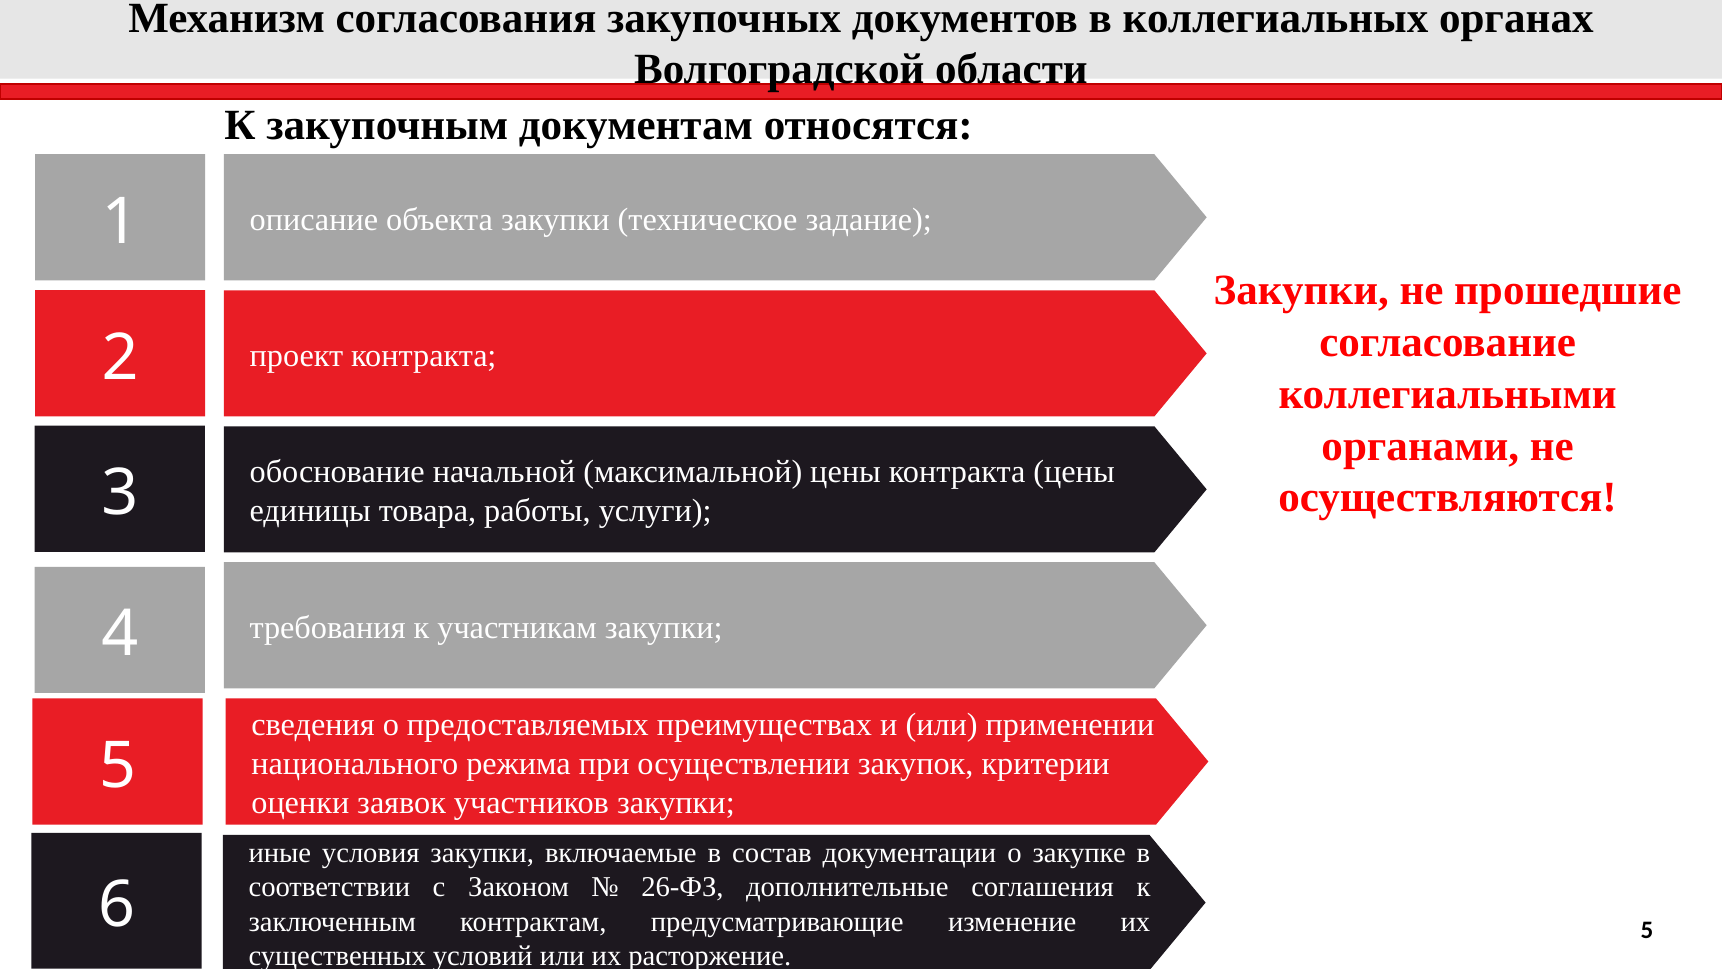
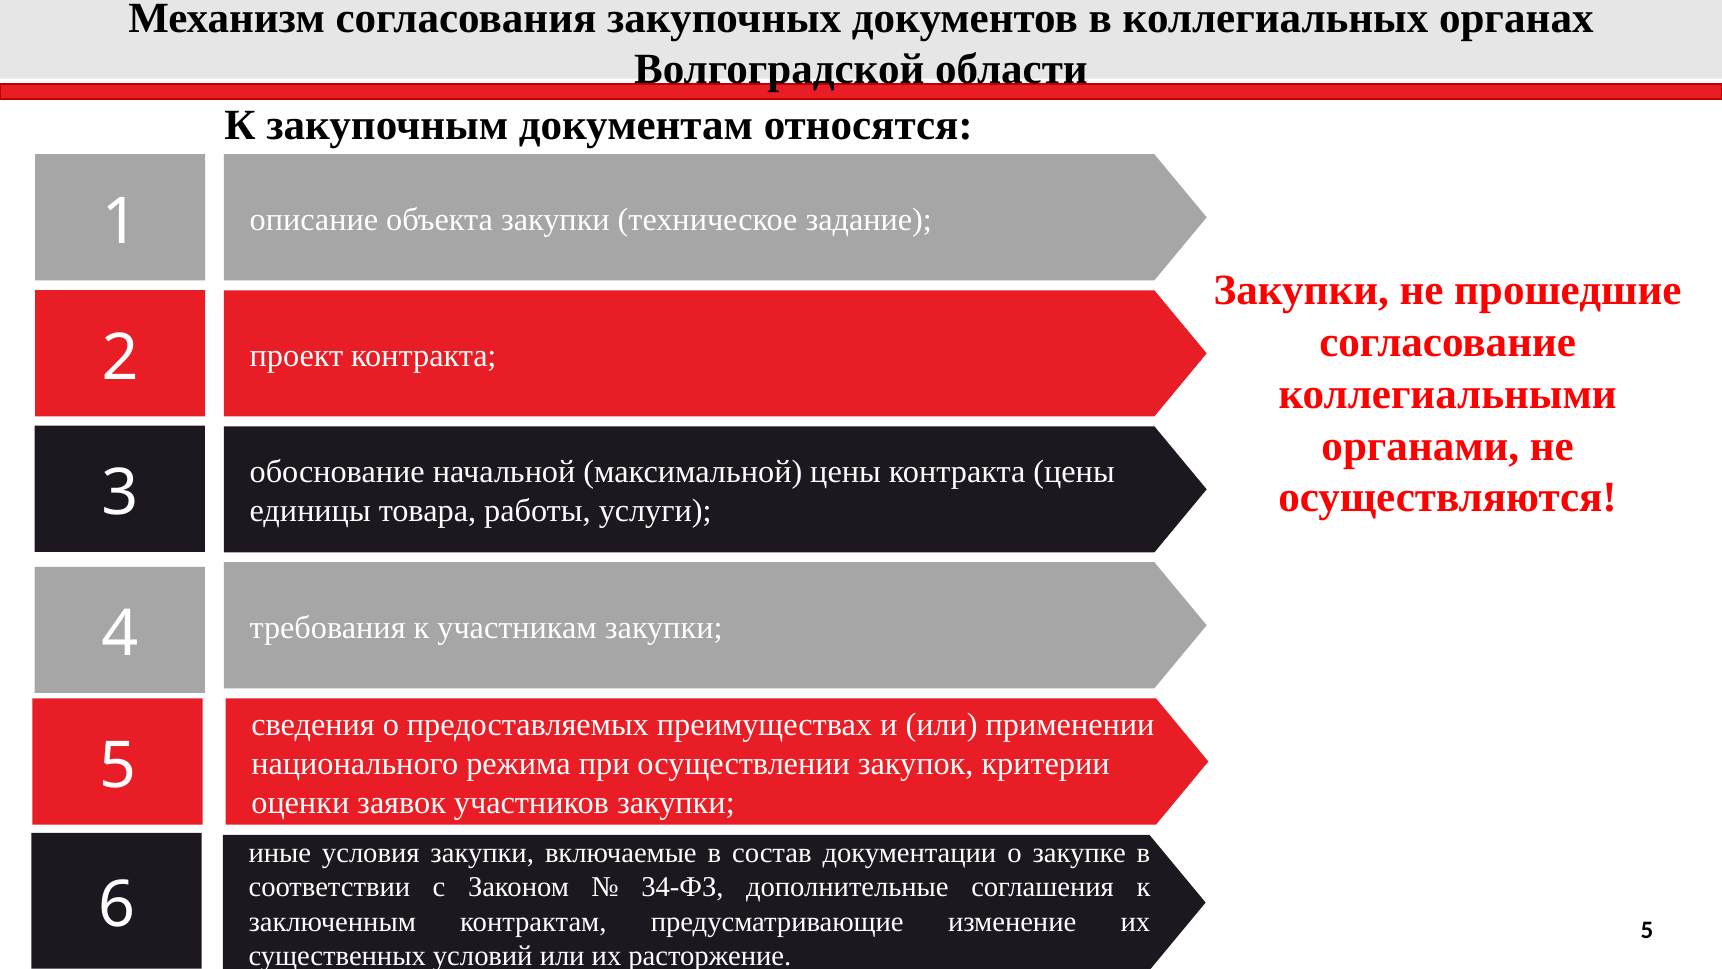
26-ФЗ: 26-ФЗ -> 34-ФЗ
